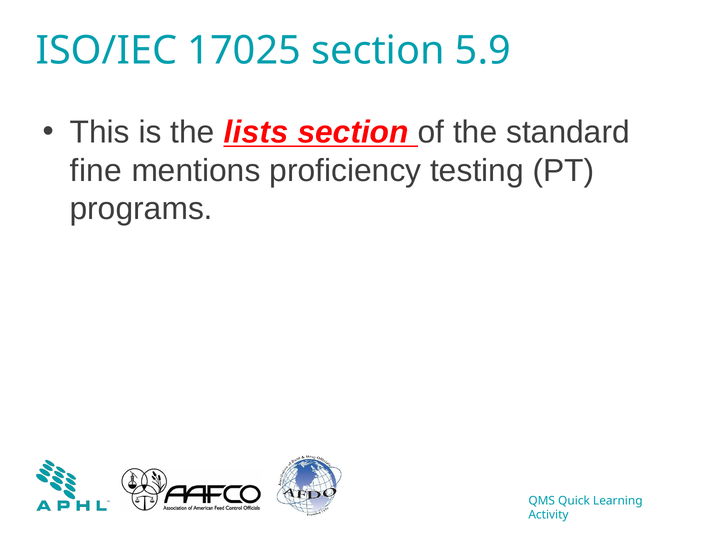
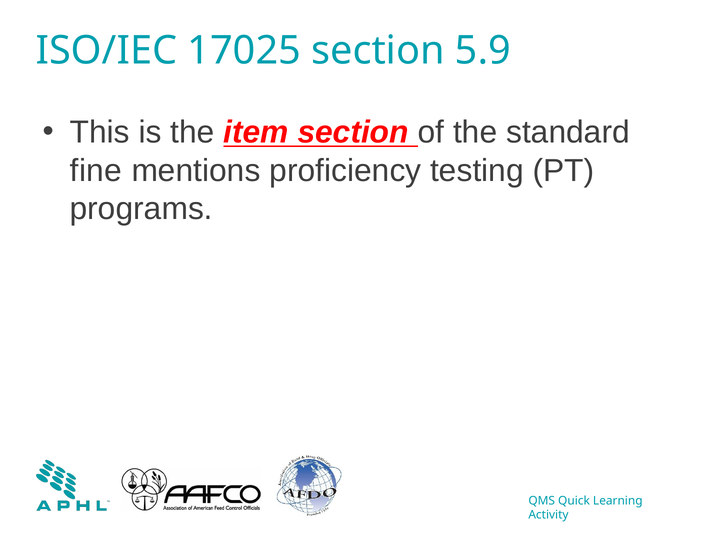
lists: lists -> item
